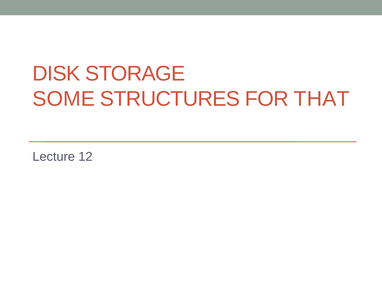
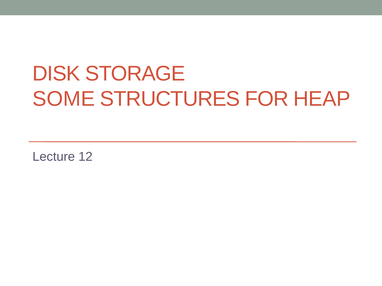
THAT: THAT -> HEAP
